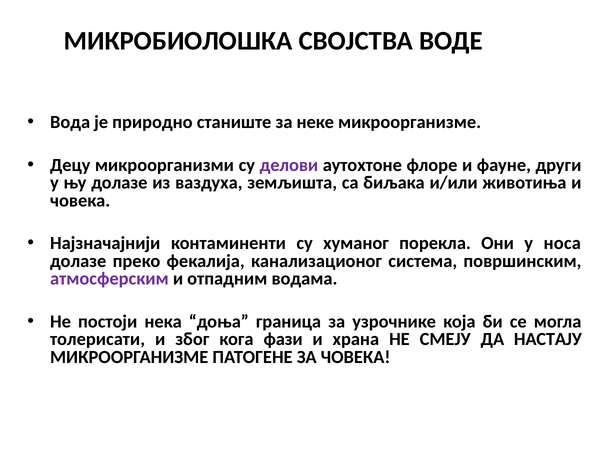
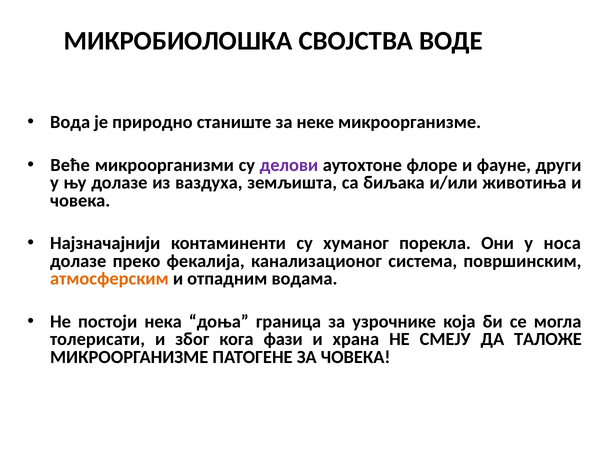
Децу: Децу -> Веће
атмосферским colour: purple -> orange
НАСТАЈУ: НАСТАЈУ -> ТАЛОЖЕ
